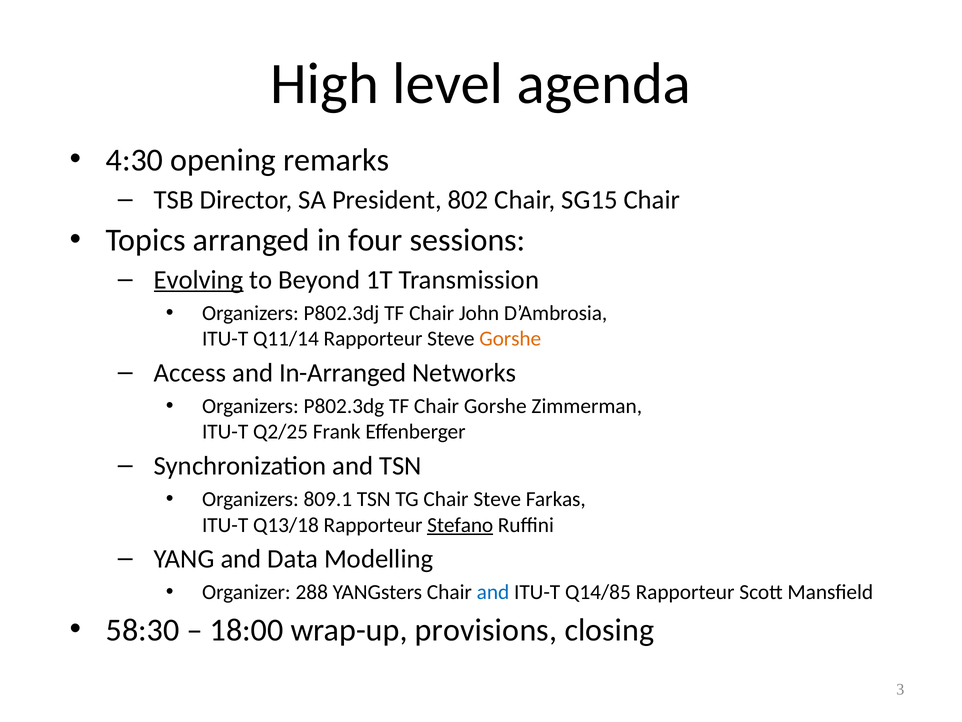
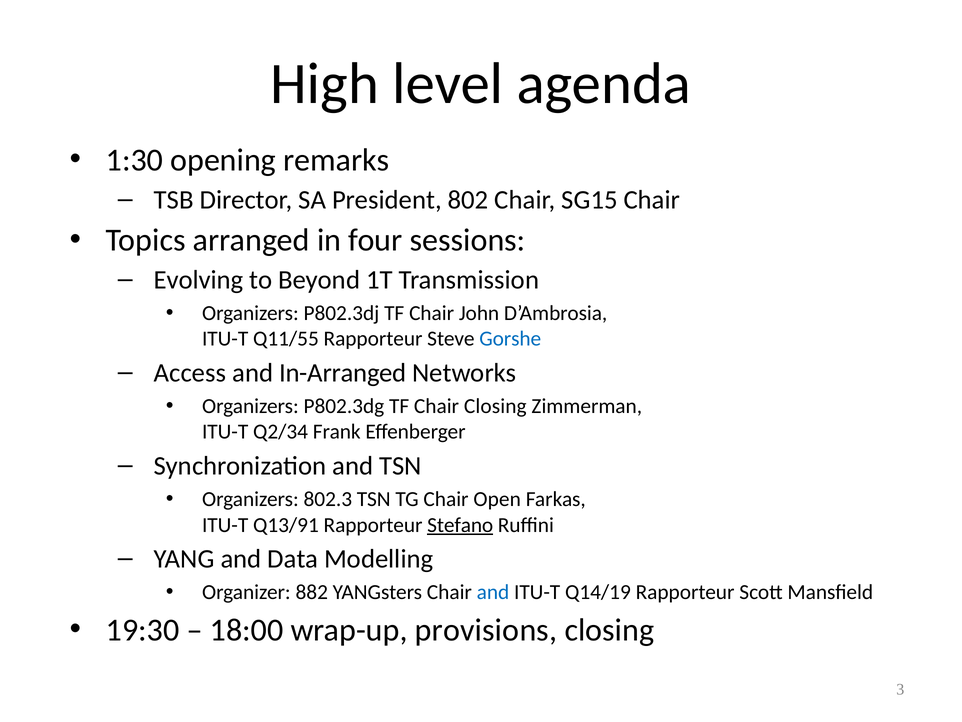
4:30: 4:30 -> 1:30
Evolving underline: present -> none
Q11/14: Q11/14 -> Q11/55
Gorshe at (510, 339) colour: orange -> blue
Chair Gorshe: Gorshe -> Closing
Q2/25: Q2/25 -> Q2/34
809.1: 809.1 -> 802.3
Chair Steve: Steve -> Open
Q13/18: Q13/18 -> Q13/91
288: 288 -> 882
Q14/85: Q14/85 -> Q14/19
58:30: 58:30 -> 19:30
